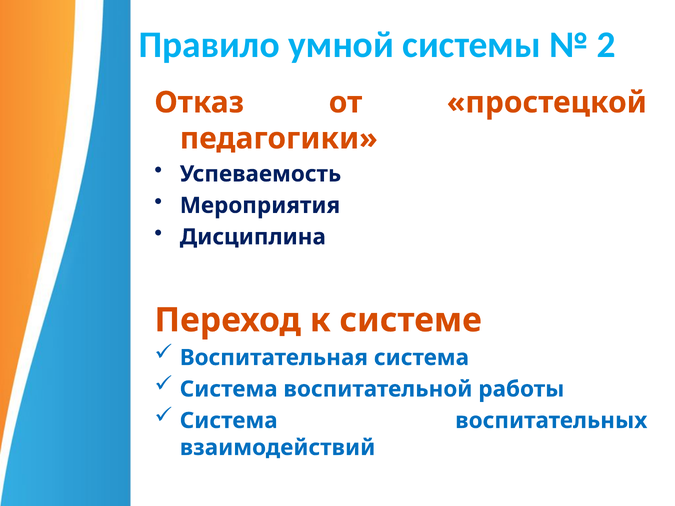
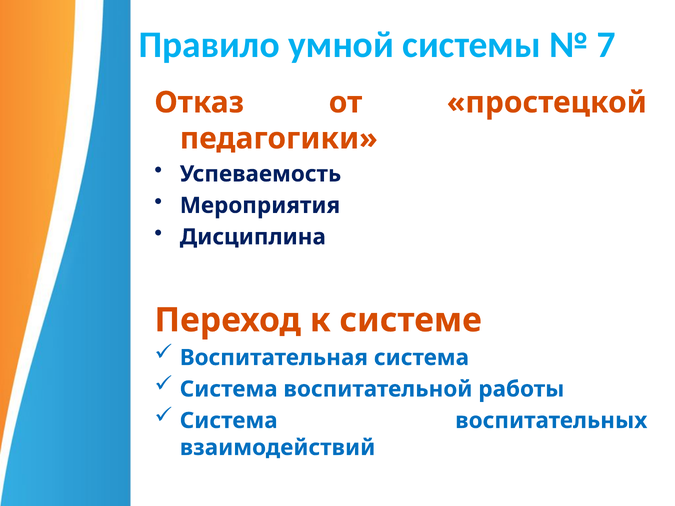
2: 2 -> 7
